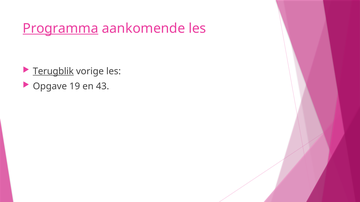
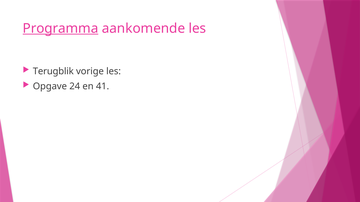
Terugblik underline: present -> none
19: 19 -> 24
43: 43 -> 41
